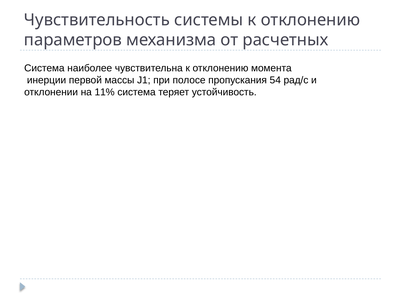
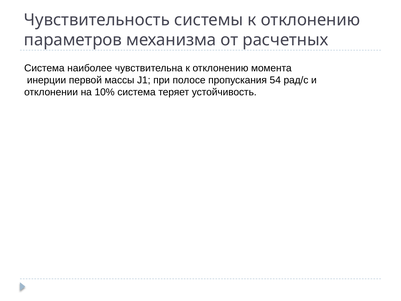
11%: 11% -> 10%
